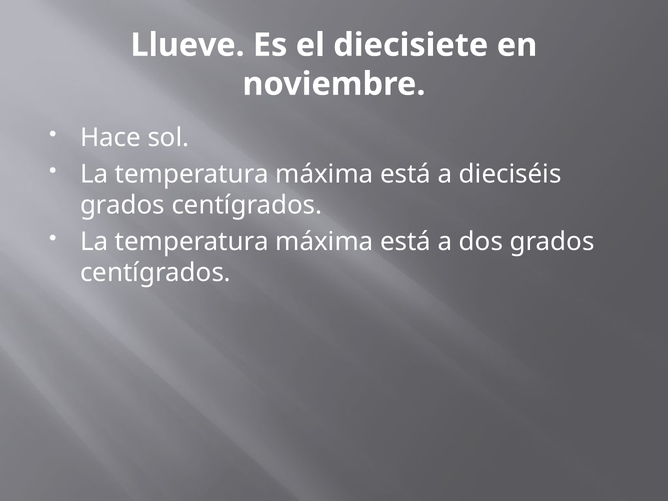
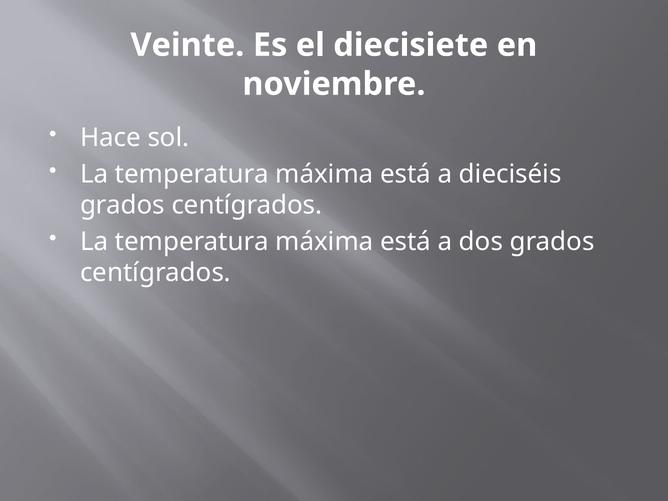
Llueve: Llueve -> Veinte
